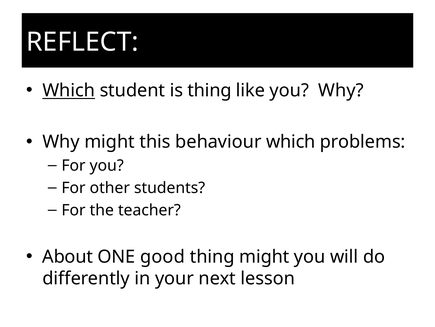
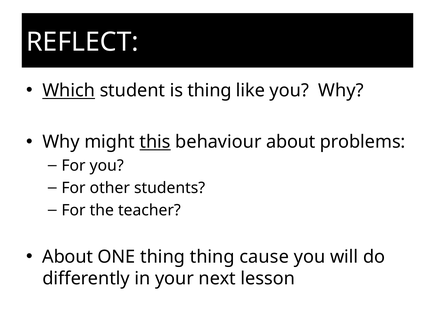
this underline: none -> present
behaviour which: which -> about
ONE good: good -> thing
thing might: might -> cause
